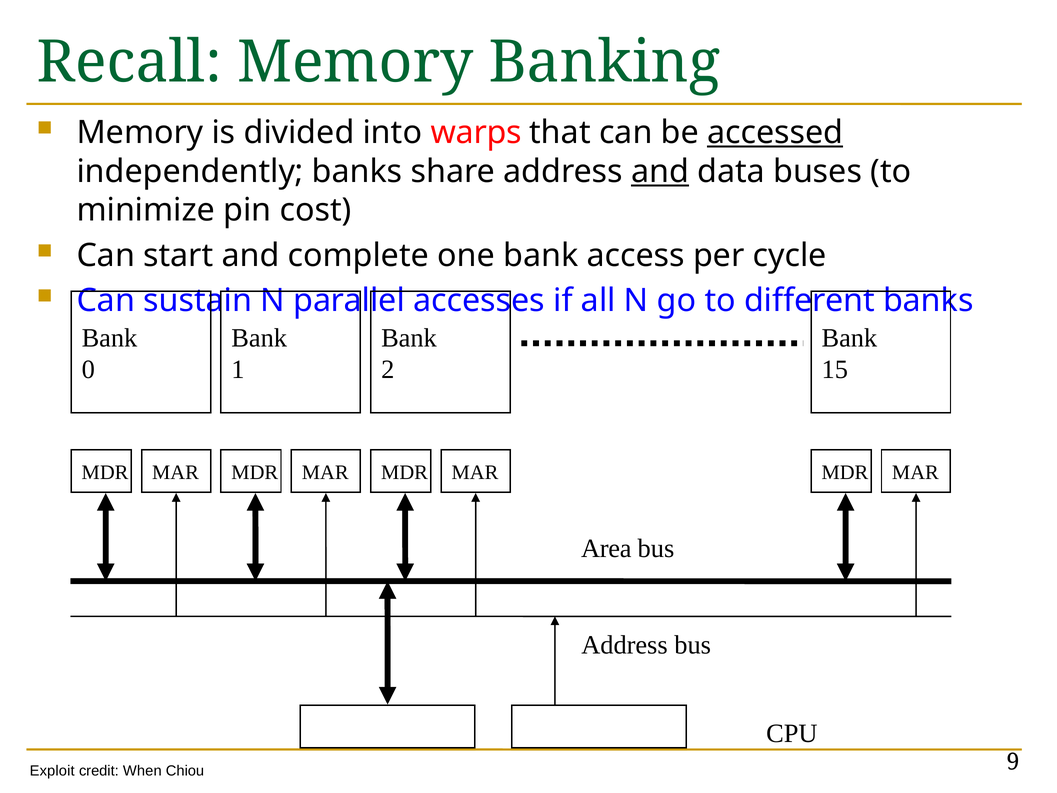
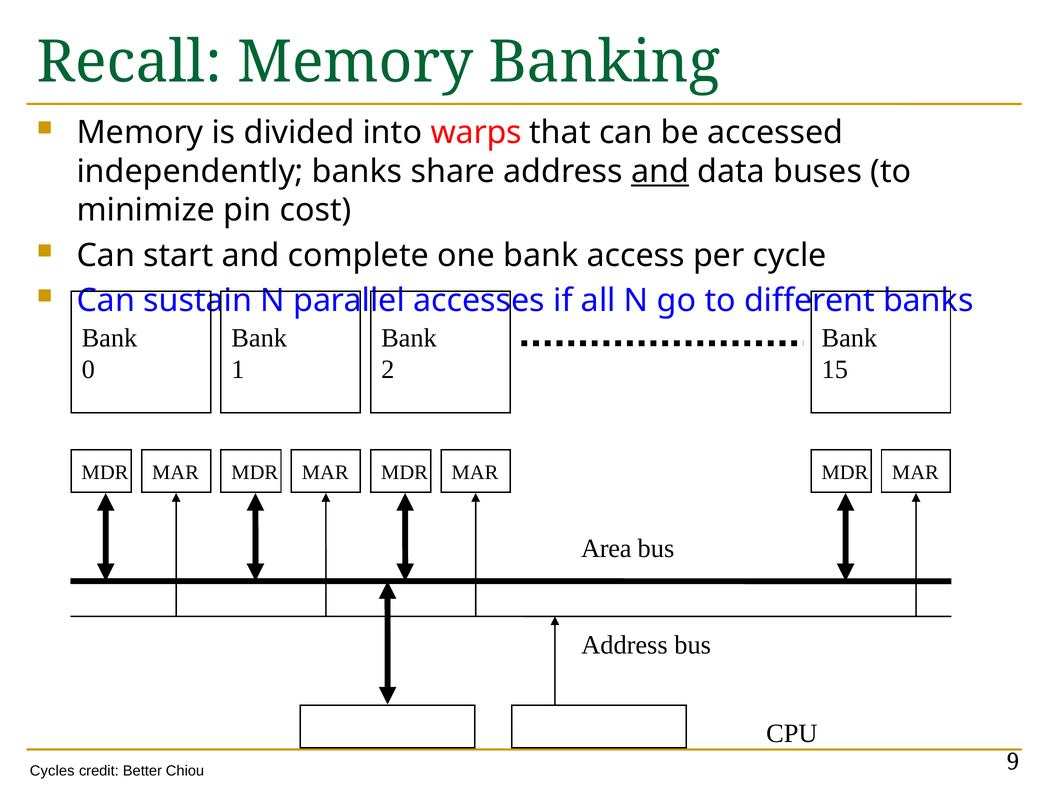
accessed underline: present -> none
Exploit: Exploit -> Cycles
When: When -> Better
